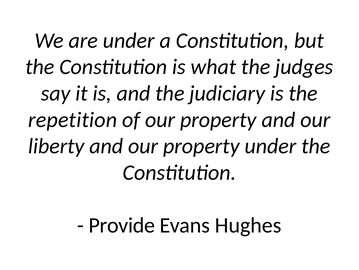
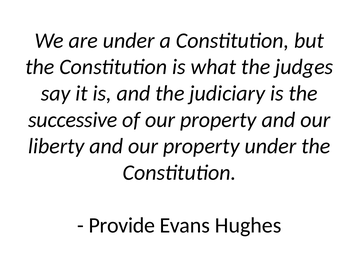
repetition: repetition -> successive
